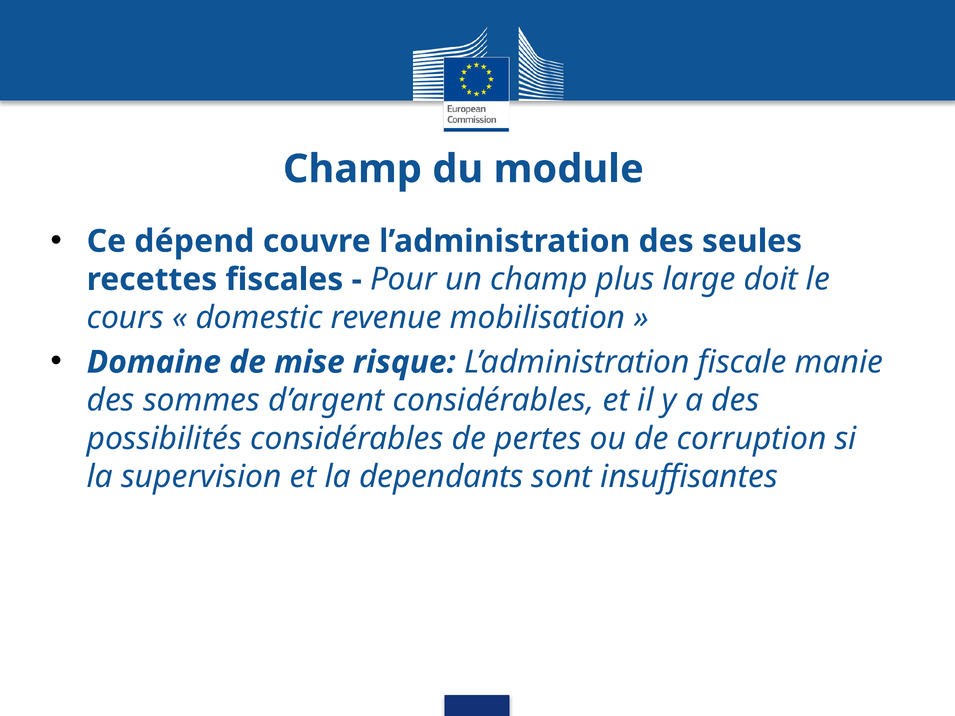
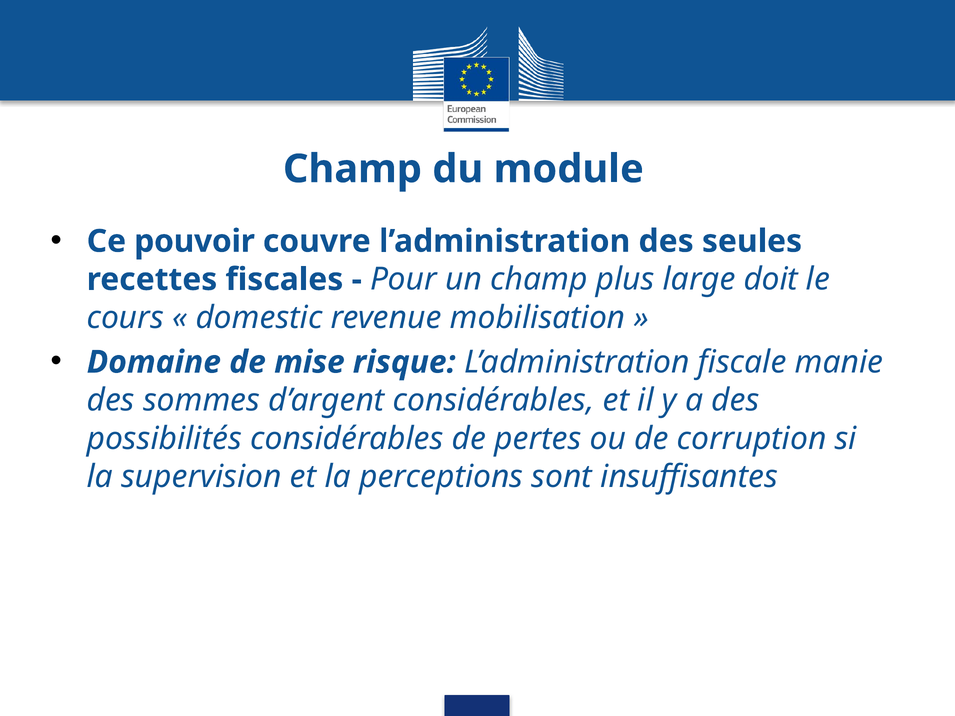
dépend: dépend -> pouvoir
dependants: dependants -> perceptions
